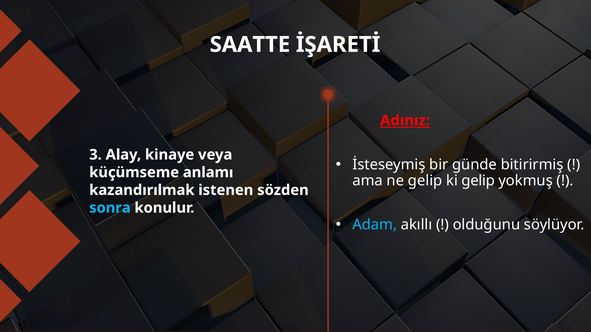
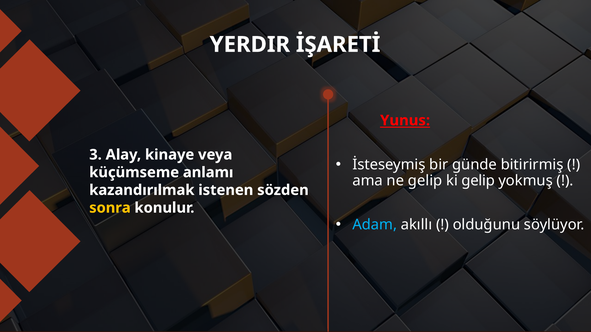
SAATTE: SAATTE -> YERDIR
Adınız: Adınız -> Yunus
sonra colour: light blue -> yellow
